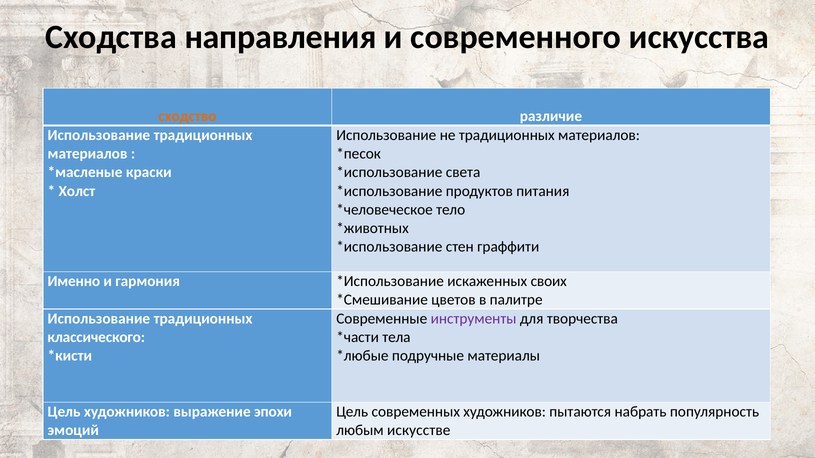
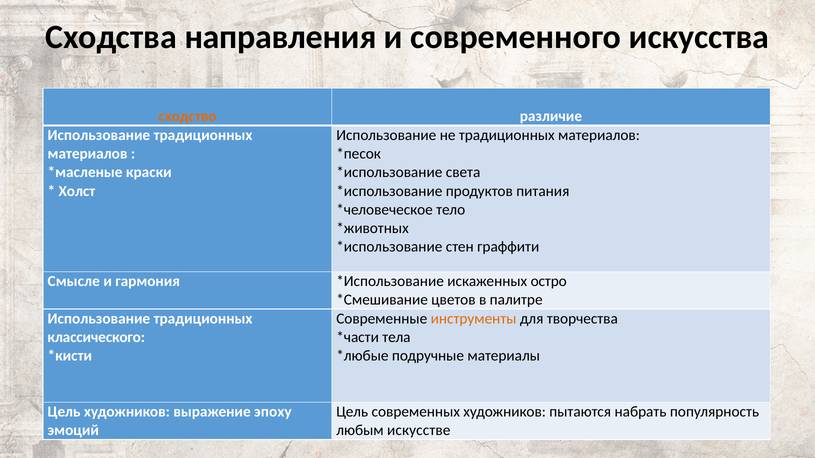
Именно: Именно -> Смысле
своих: своих -> остро
инструменты colour: purple -> orange
эпохи: эпохи -> эпоху
